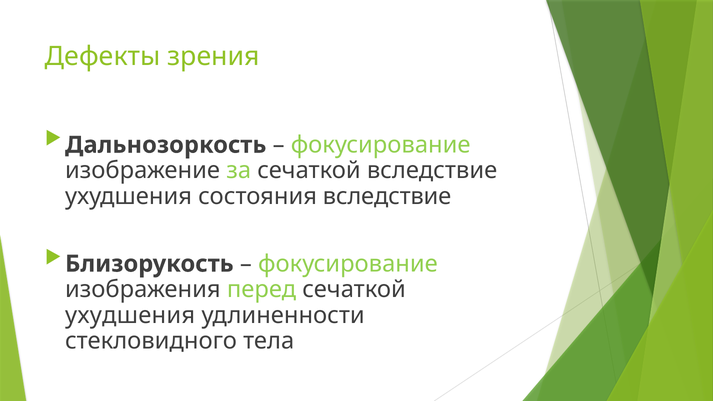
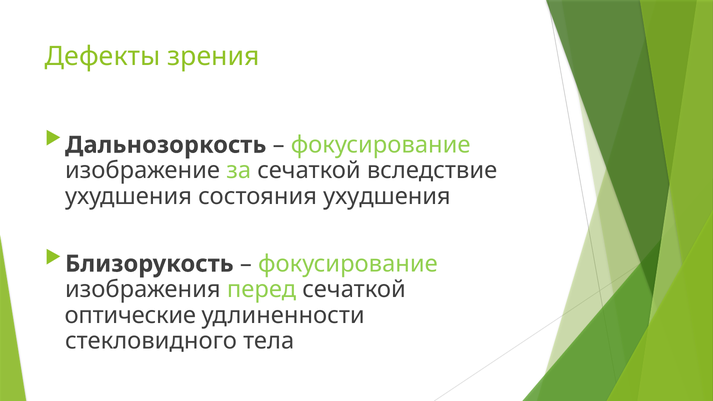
состояния вследствие: вследствие -> ухудшения
ухудшения at (130, 315): ухудшения -> оптические
